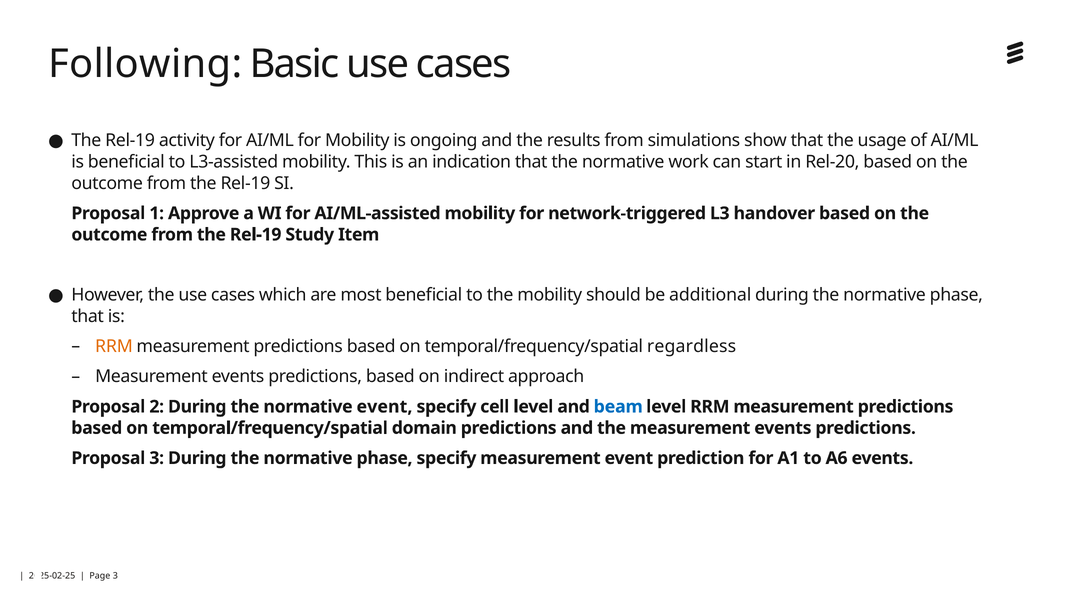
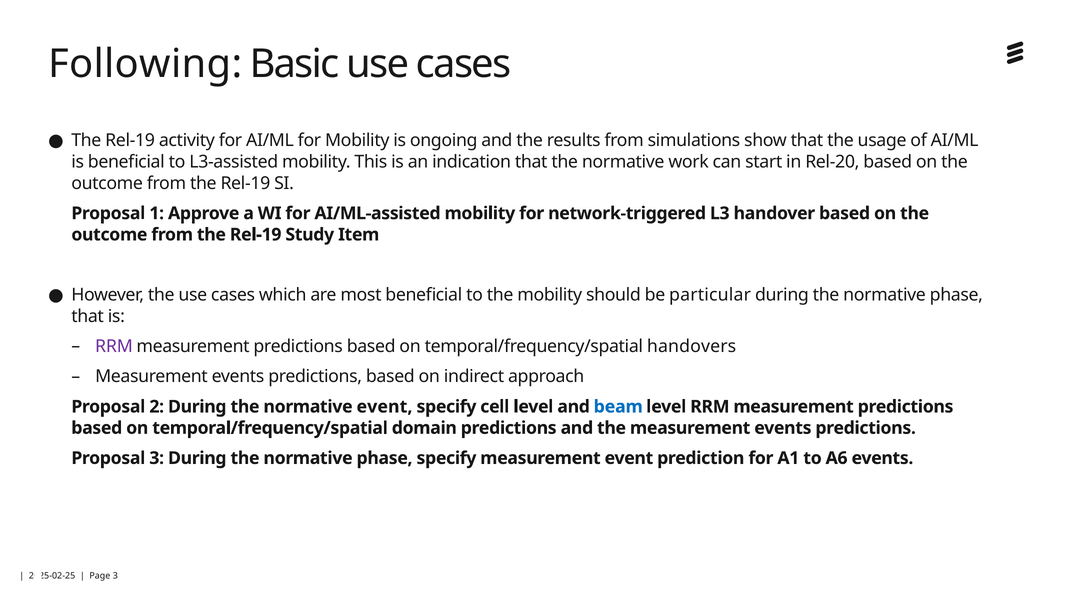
additional: additional -> particular
RRM at (114, 346) colour: orange -> purple
regardless: regardless -> handovers
